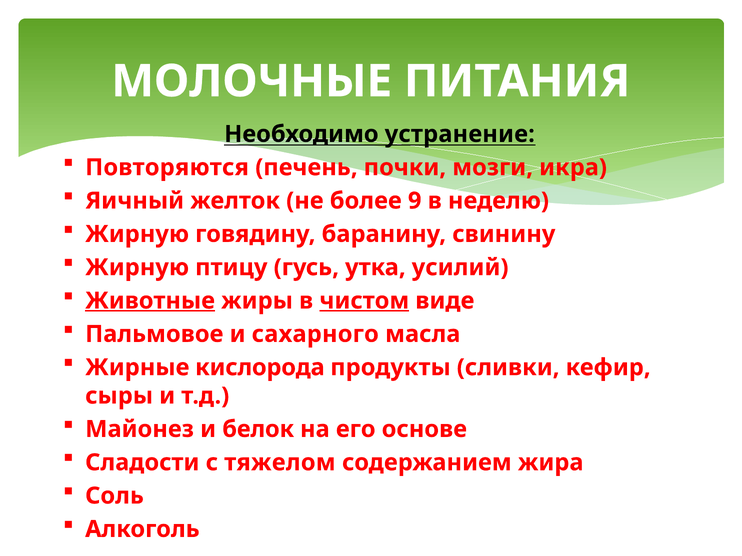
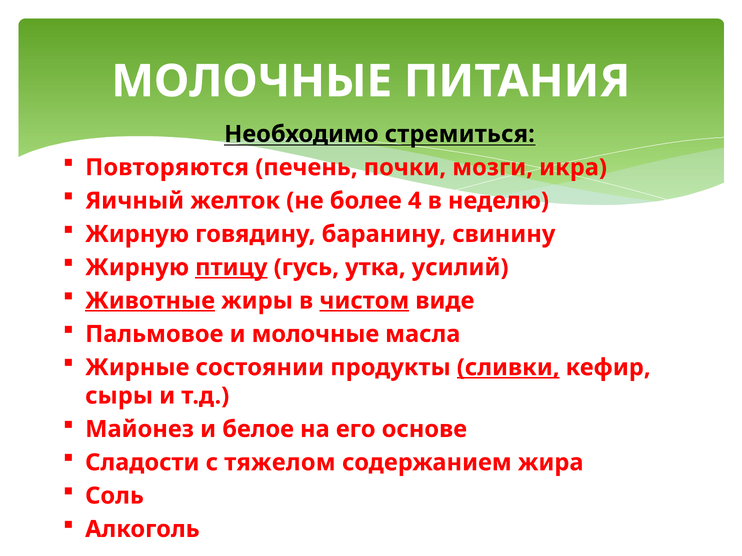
устранение: устранение -> стремиться
9: 9 -> 4
птицу underline: none -> present
и сахарного: сахарного -> молочные
кислорода: кислорода -> состоянии
сливки underline: none -> present
белок: белок -> белое
